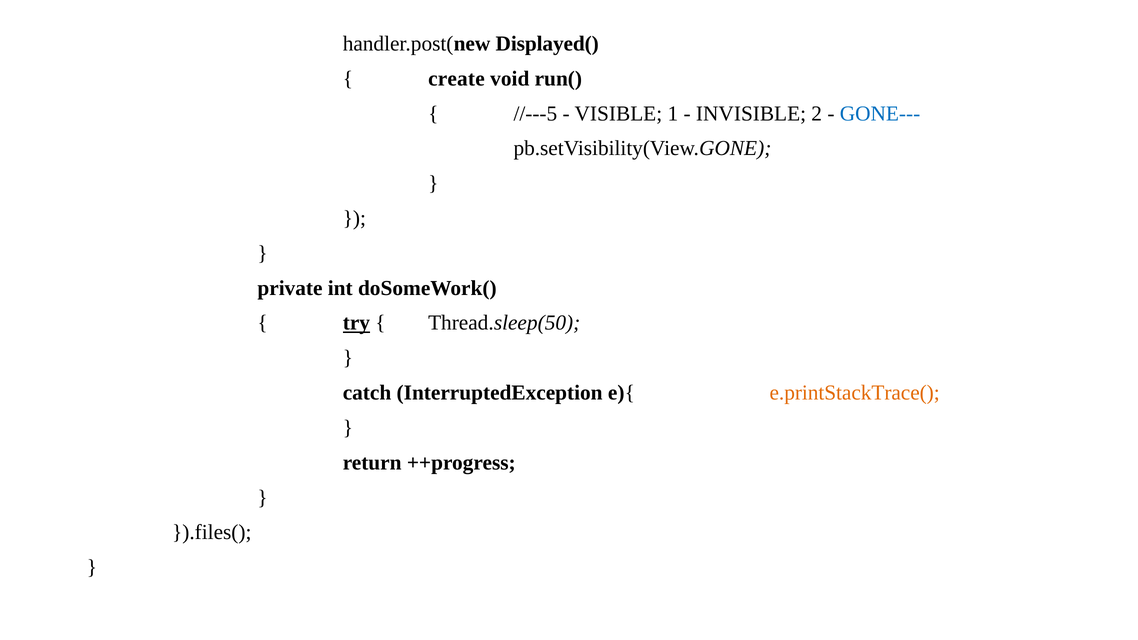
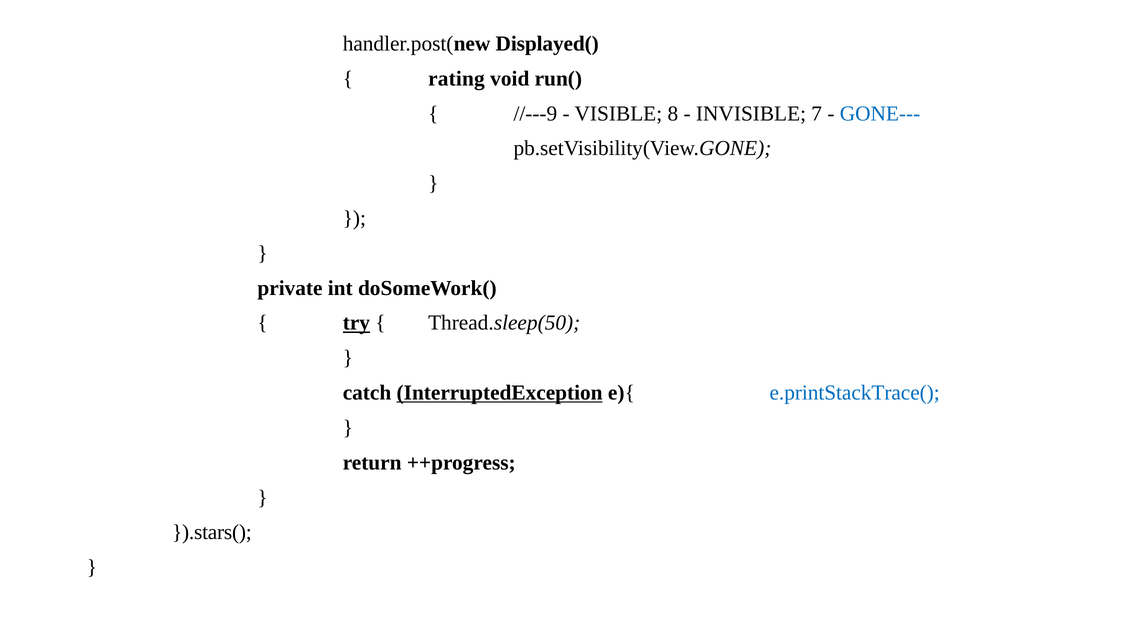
create: create -> rating
//---5: //---5 -> //---9
1: 1 -> 8
2: 2 -> 7
InterruptedException underline: none -> present
e.printStackTrace( colour: orange -> blue
}).files(: }).files( -> }).stars(
